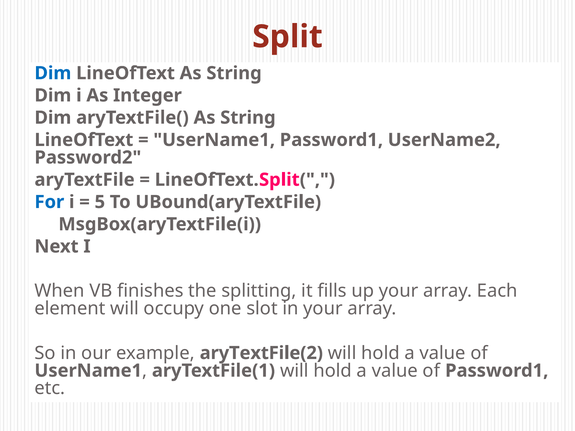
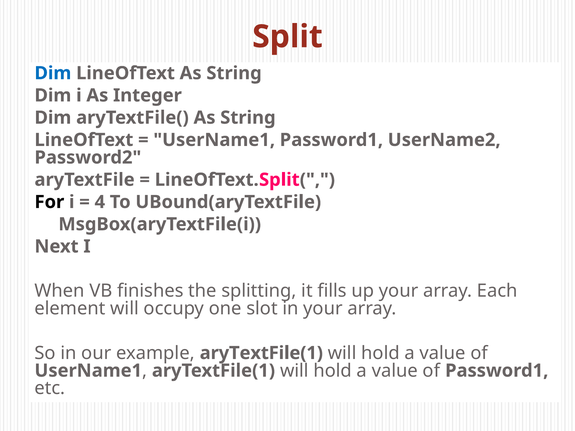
For colour: blue -> black
5: 5 -> 4
example aryTextFile(2: aryTextFile(2 -> aryTextFile(1
